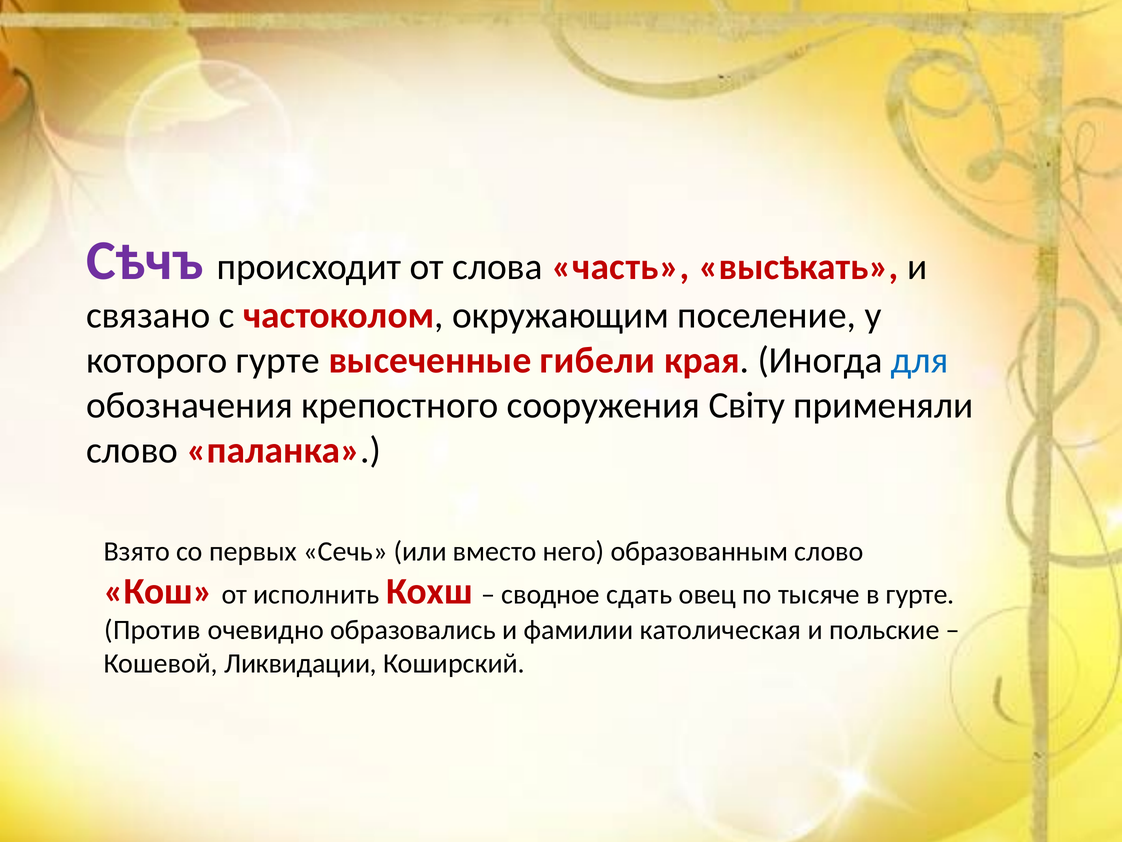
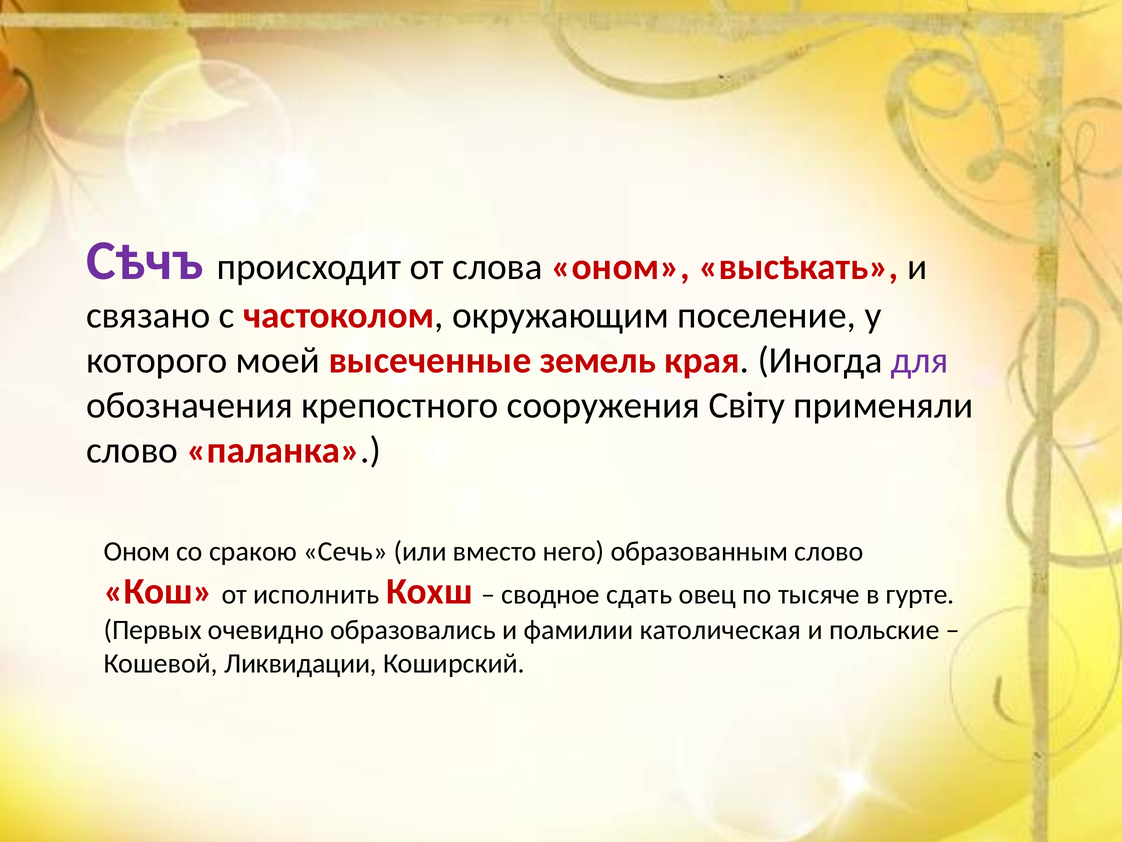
слова часть: часть -> оном
которого гурте: гурте -> моей
гибели: гибели -> земель
для colour: blue -> purple
Взято at (137, 551): Взято -> Оном
первых: первых -> сракою
Против: Против -> Первых
